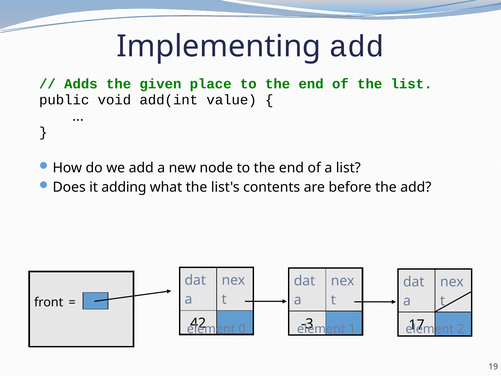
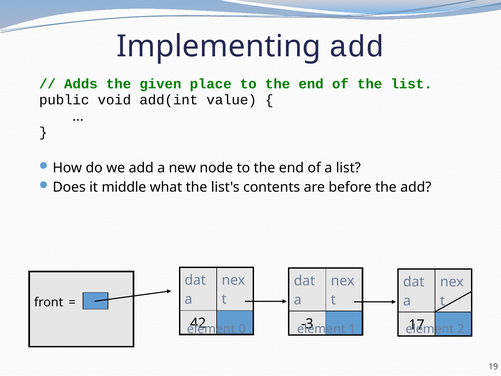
adding: adding -> middle
